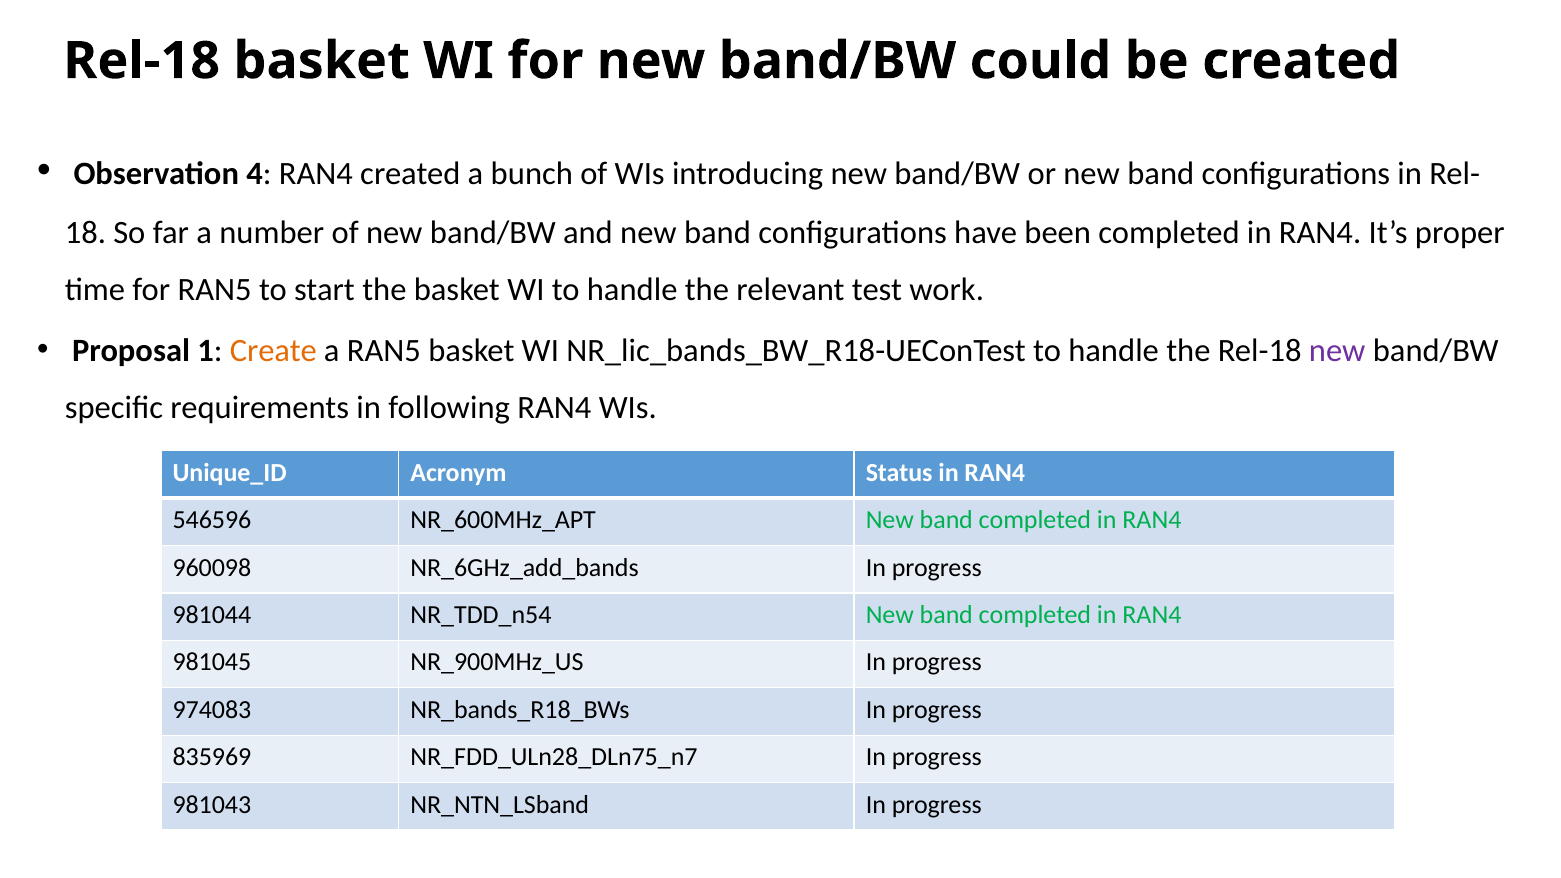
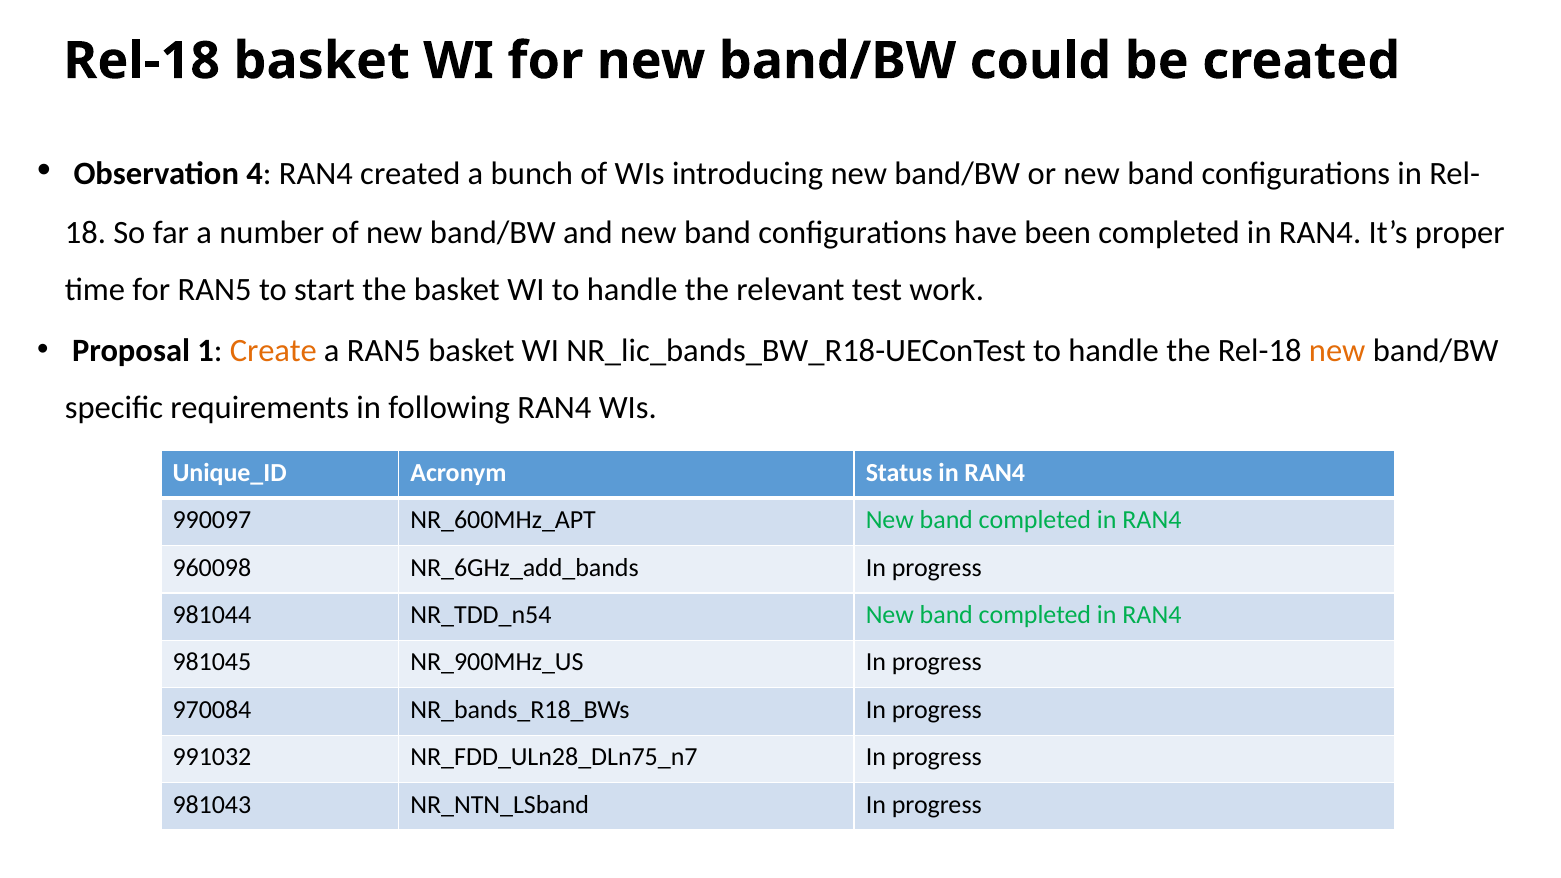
new at (1337, 351) colour: purple -> orange
546596: 546596 -> 990097
974083: 974083 -> 970084
835969: 835969 -> 991032
